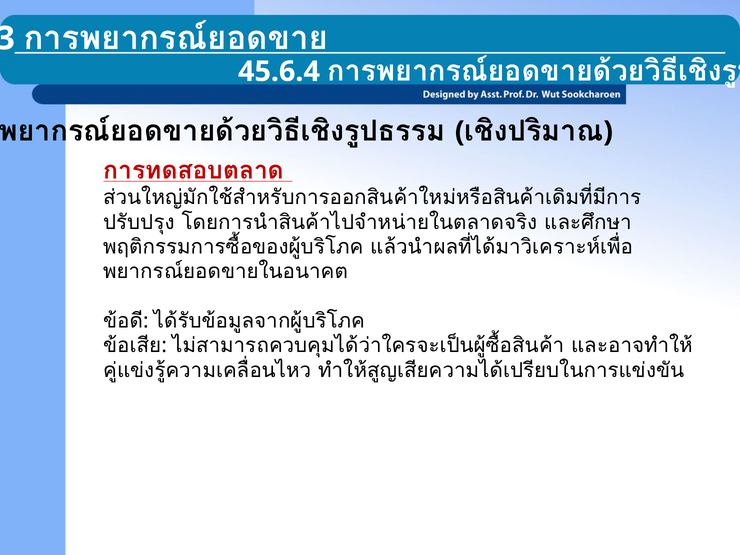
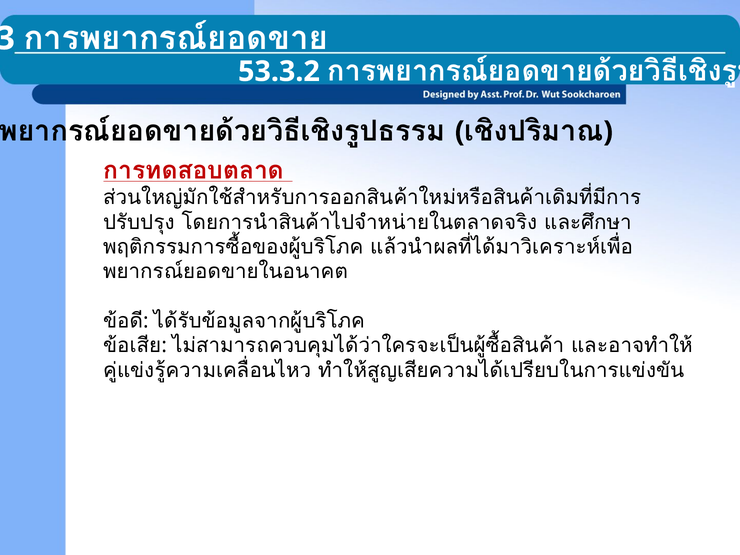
45.6.4: 45.6.4 -> 53.3.2
